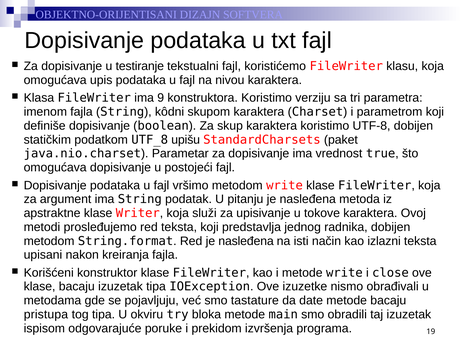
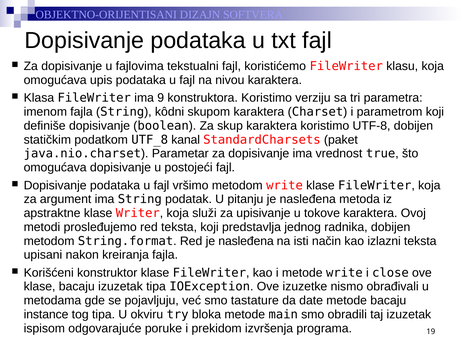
testiranje: testiranje -> fajlovima
upišu: upišu -> kanal
pristupa: pristupa -> instance
